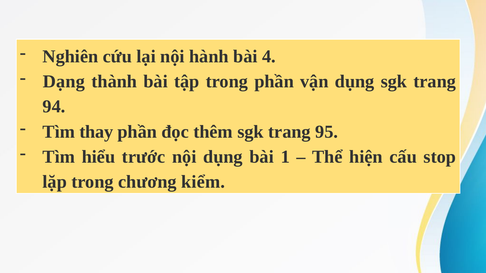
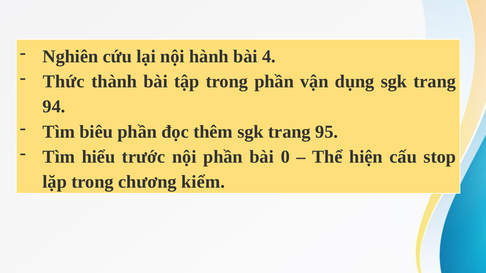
Dạng: Dạng -> Thức
thay: thay -> biêu
nội dụng: dụng -> phần
1: 1 -> 0
